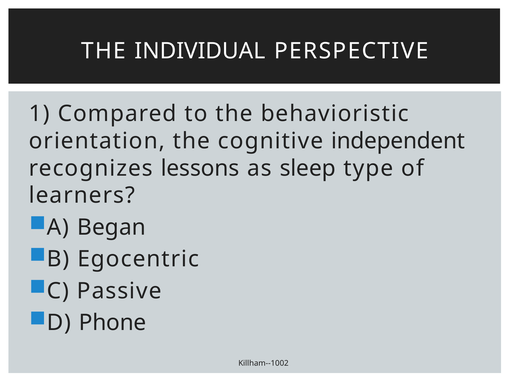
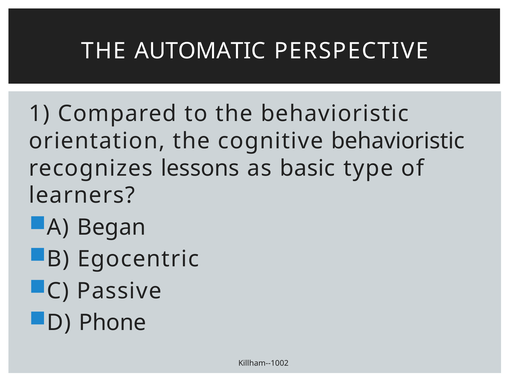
INDIVIDUAL: INDIVIDUAL -> AUTOMATIC
cognitive independent: independent -> behavioristic
sleep: sleep -> basic
